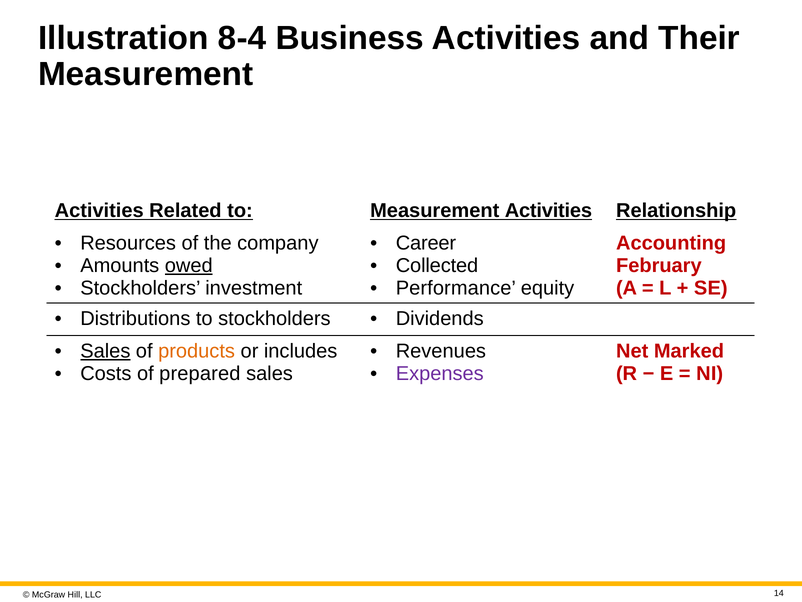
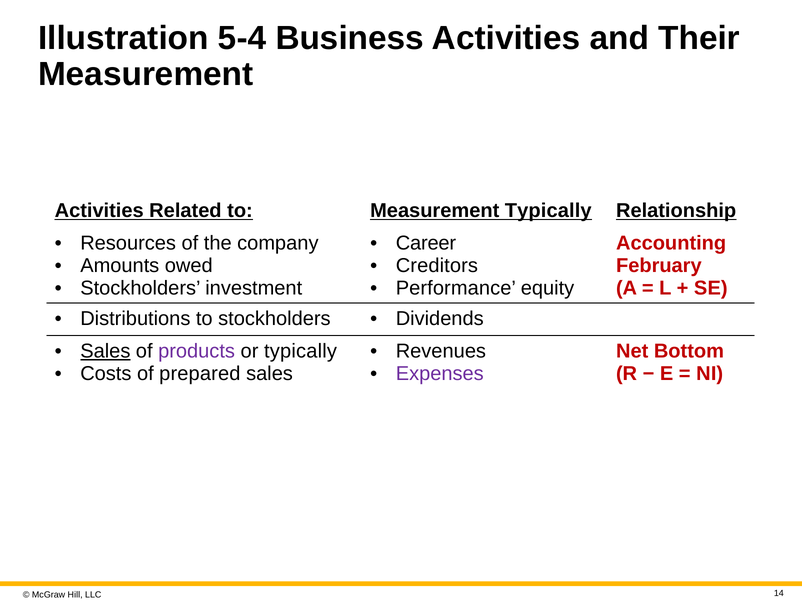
8-4: 8-4 -> 5-4
to Measurement Activities: Activities -> Typically
owed underline: present -> none
Collected: Collected -> Creditors
products colour: orange -> purple
or includes: includes -> typically
Marked: Marked -> Bottom
